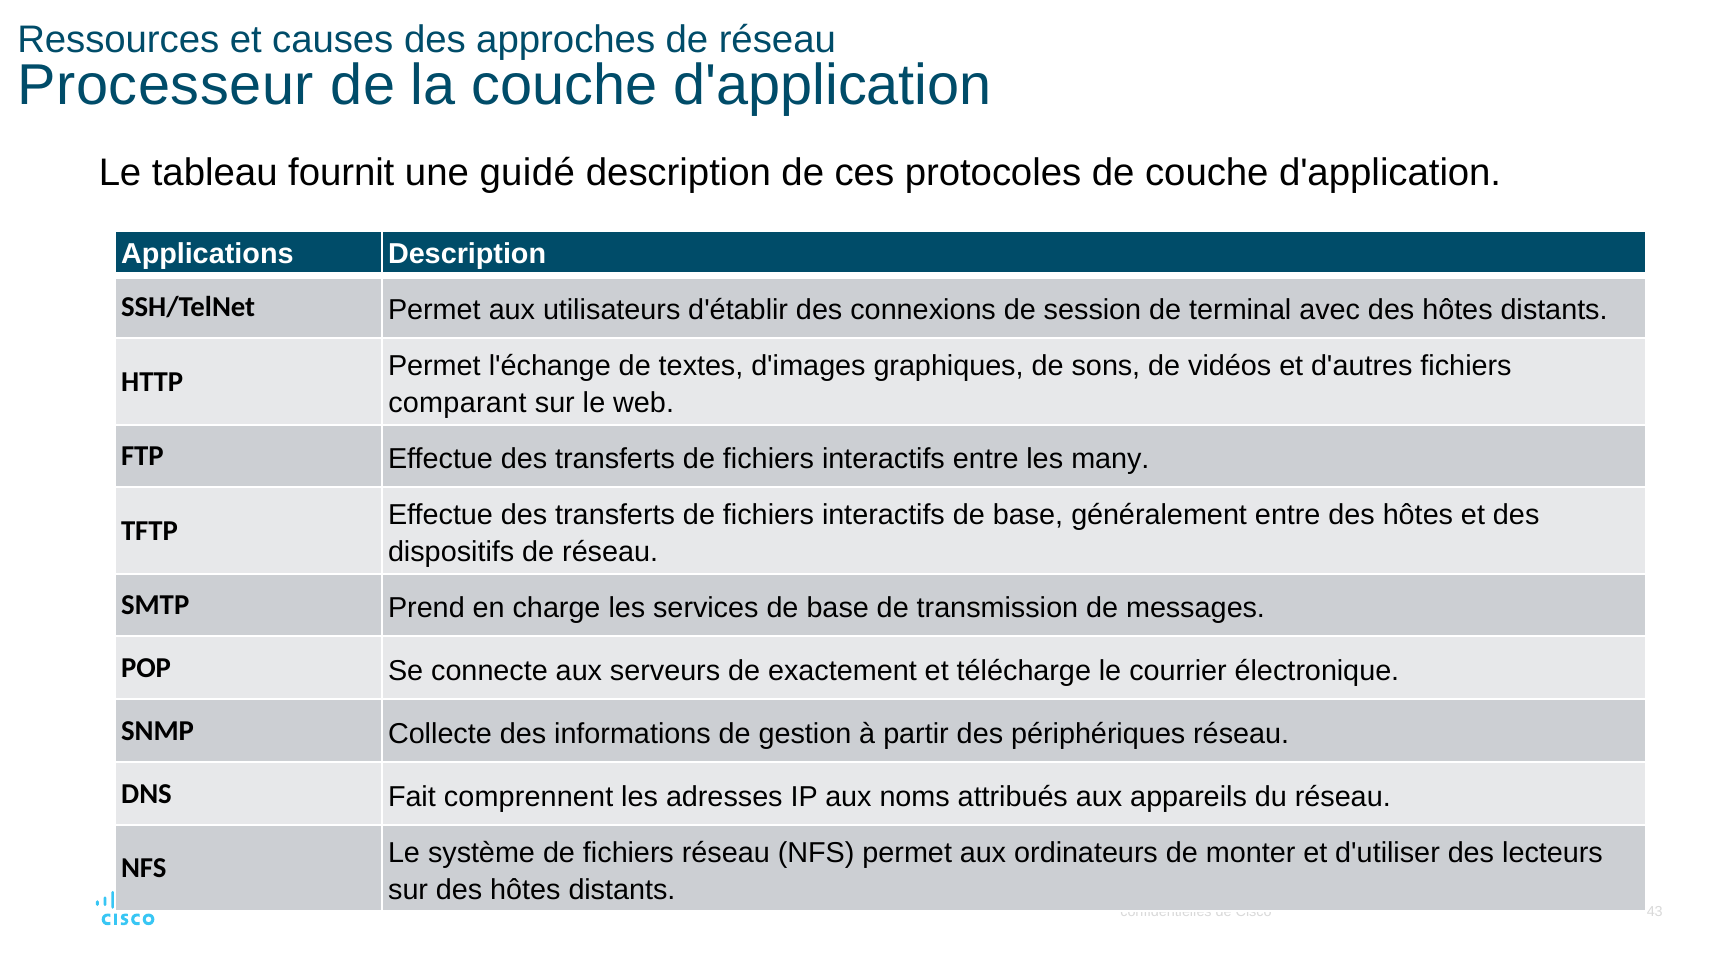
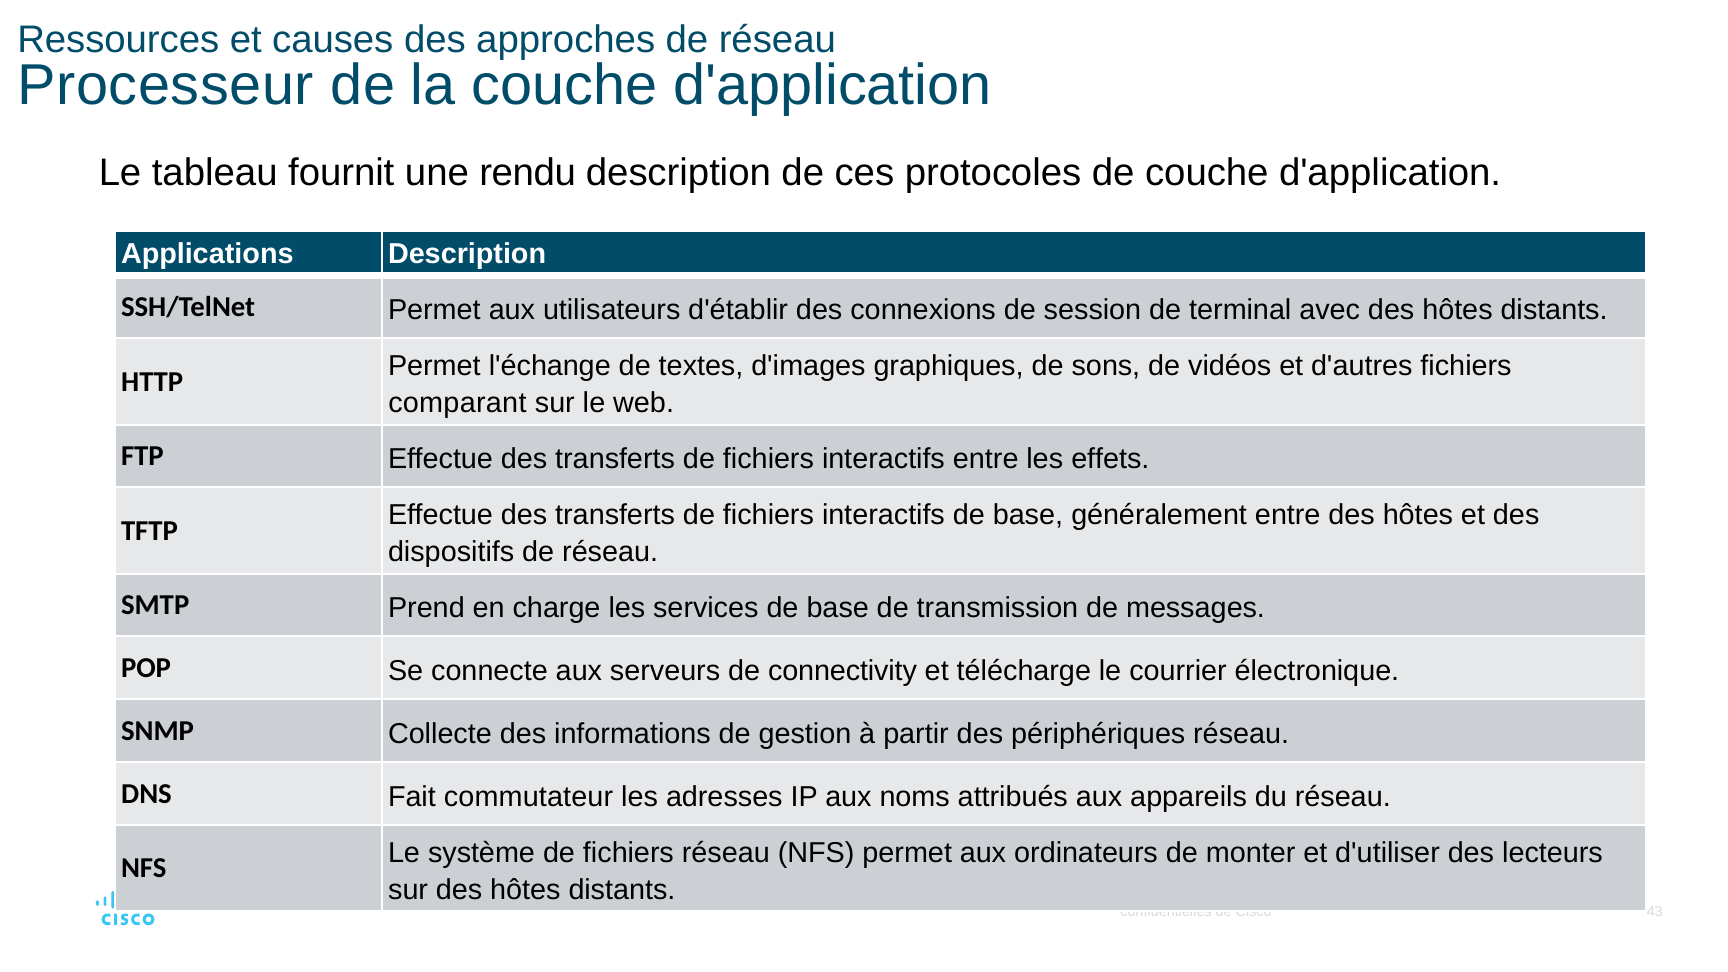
guidé: guidé -> rendu
many: many -> effets
exactement: exactement -> connectivity
comprennent: comprennent -> commutateur
